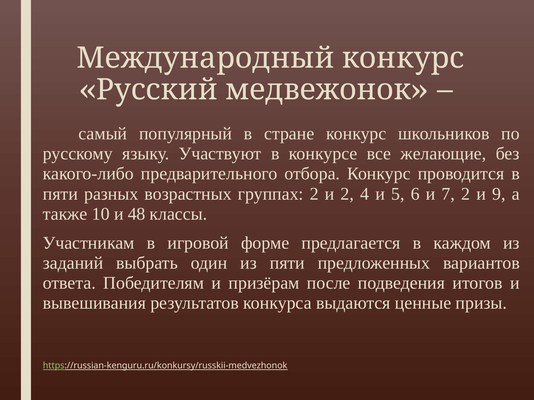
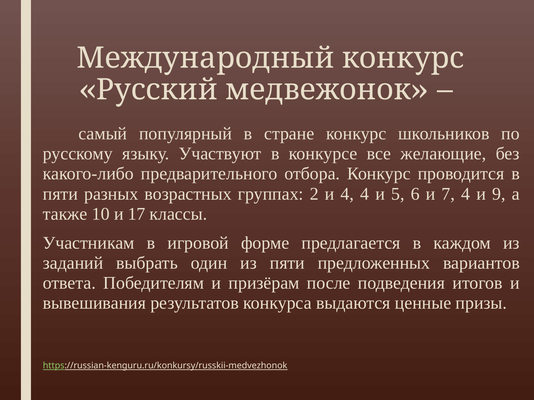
и 2: 2 -> 4
7 2: 2 -> 4
48: 48 -> 17
